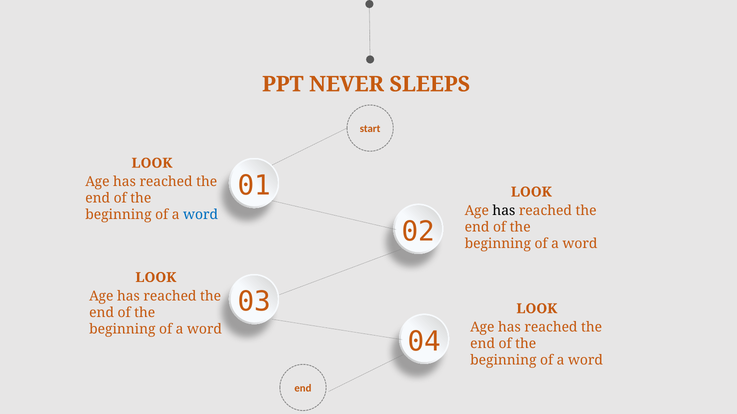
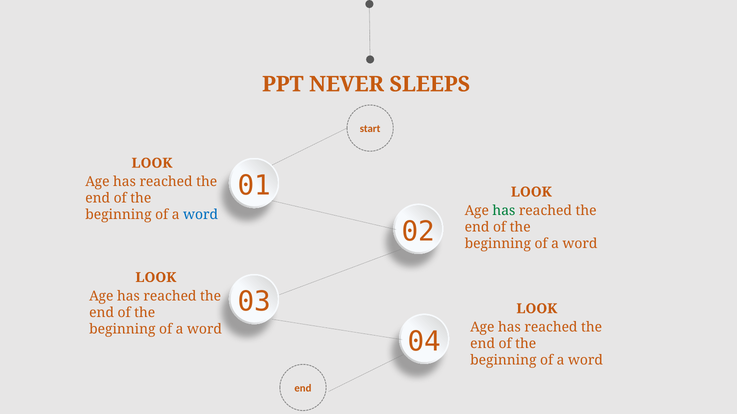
has at (504, 211) colour: black -> green
